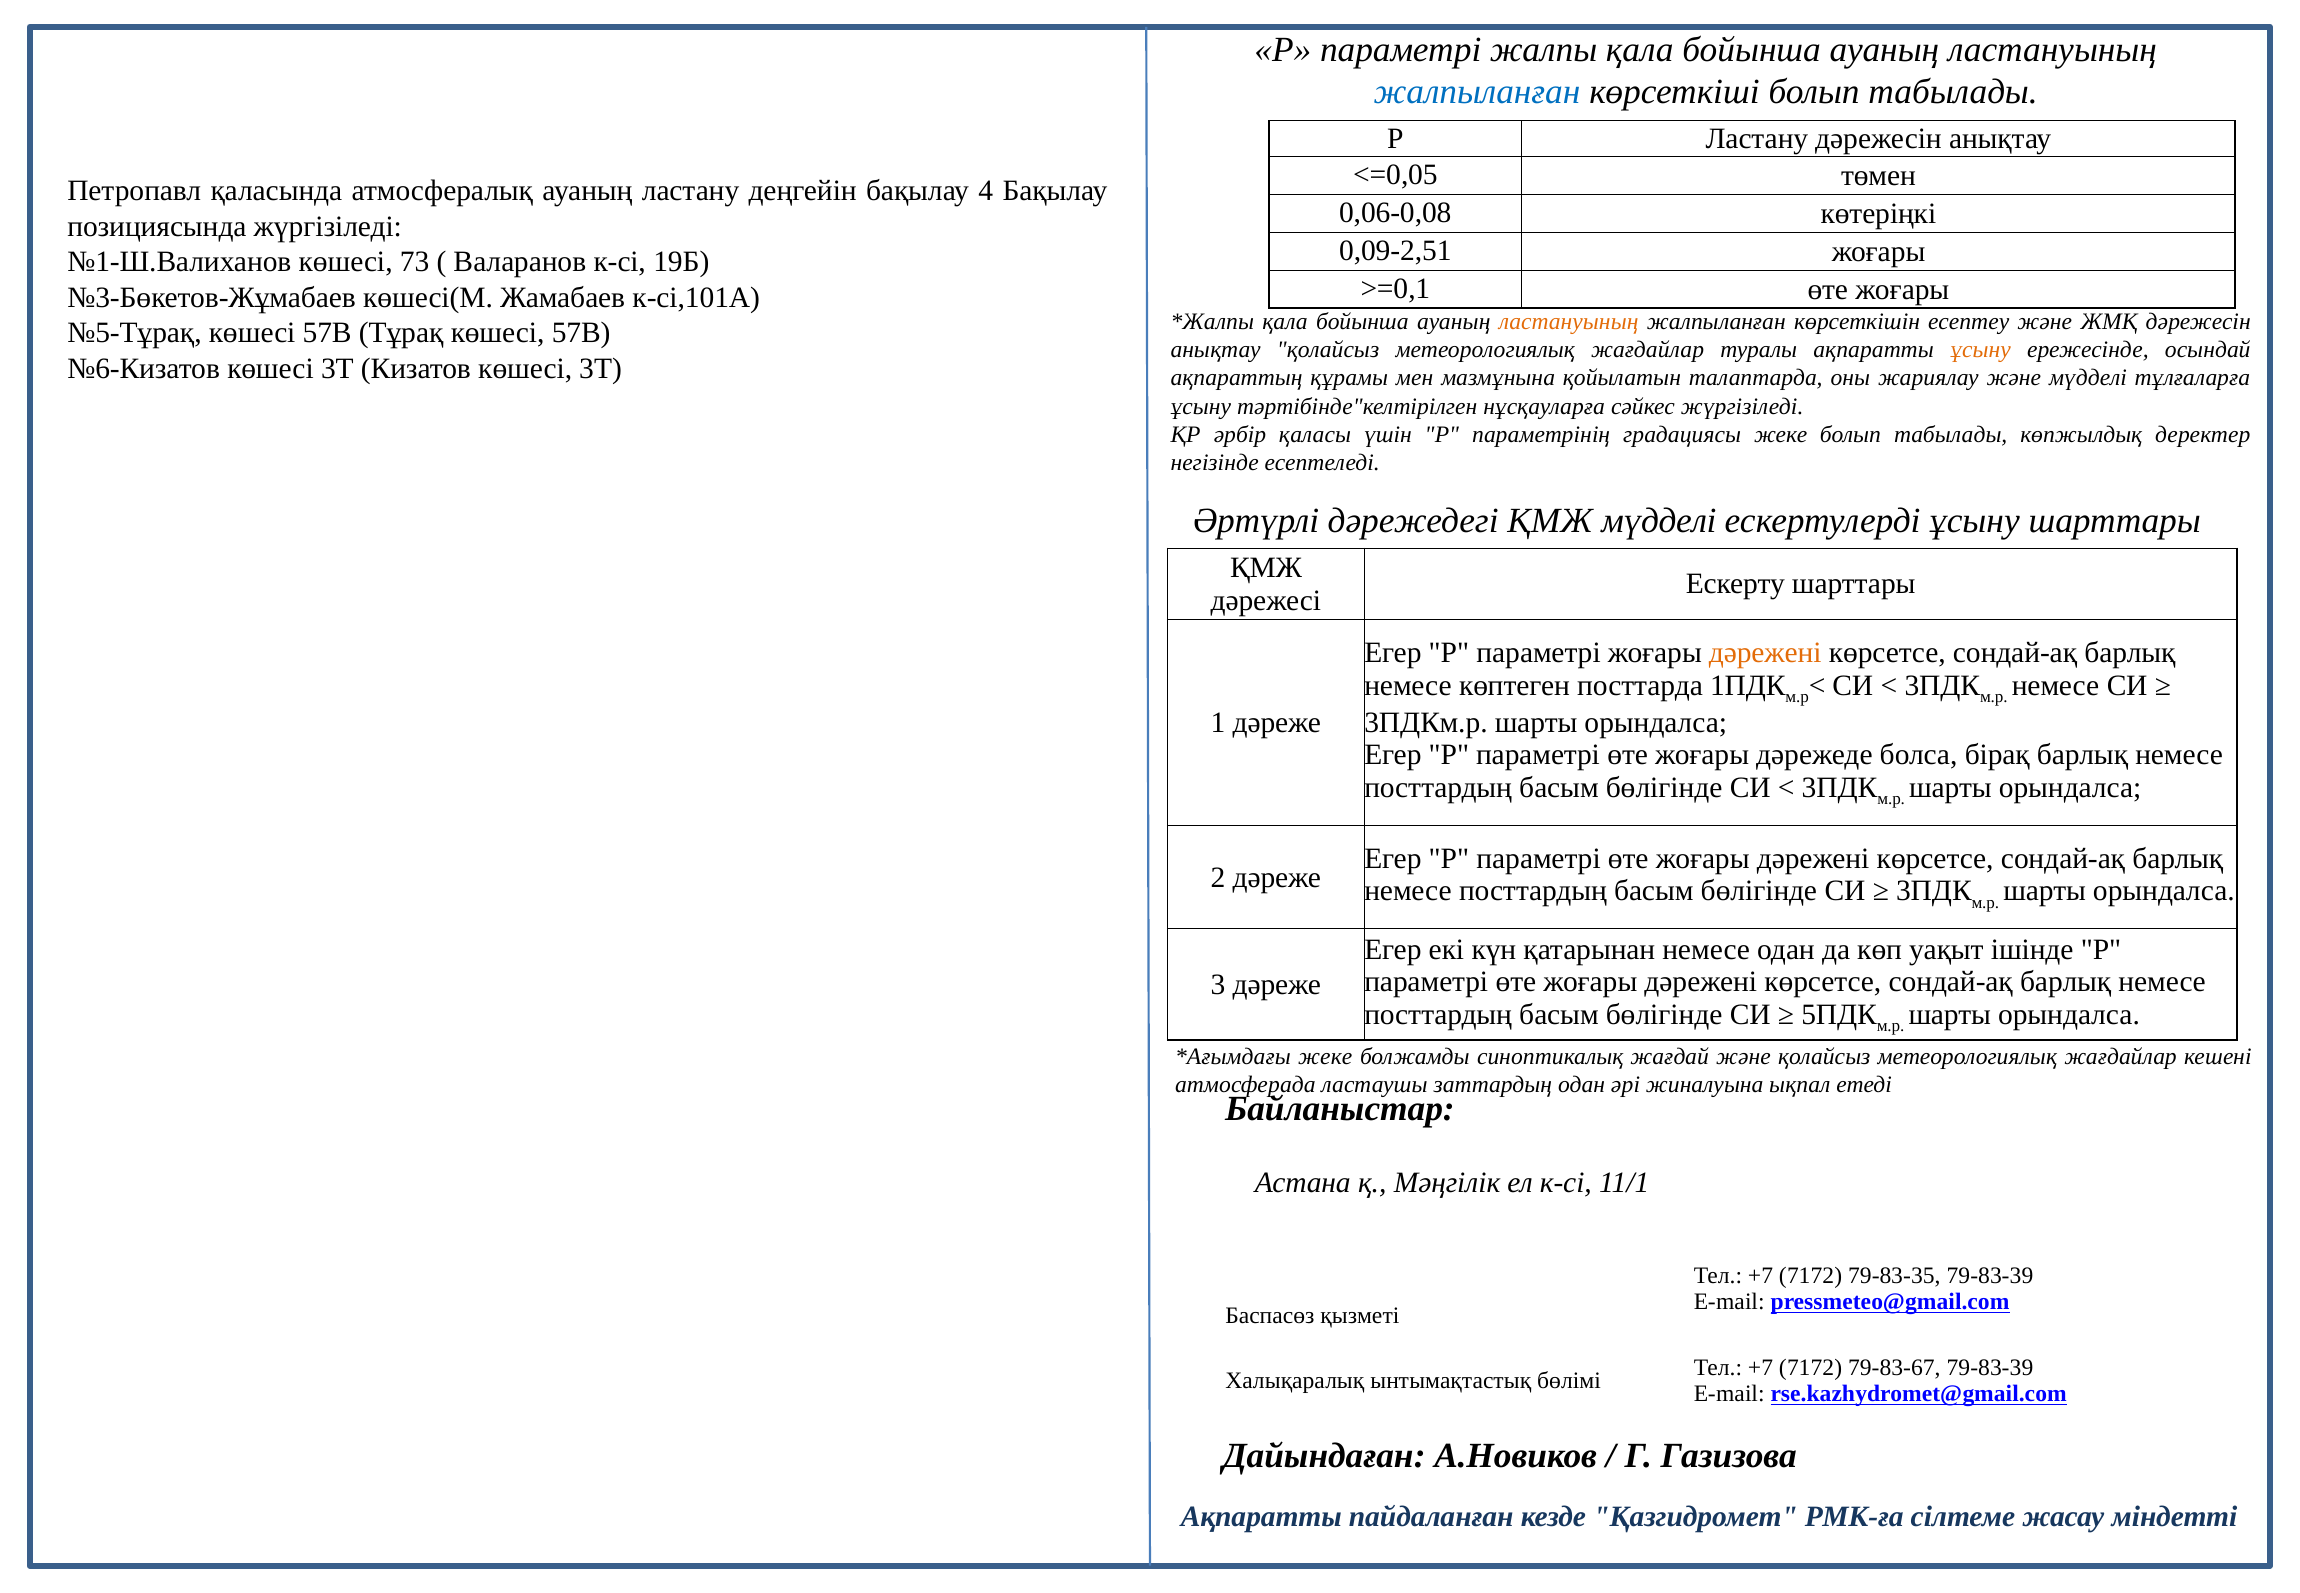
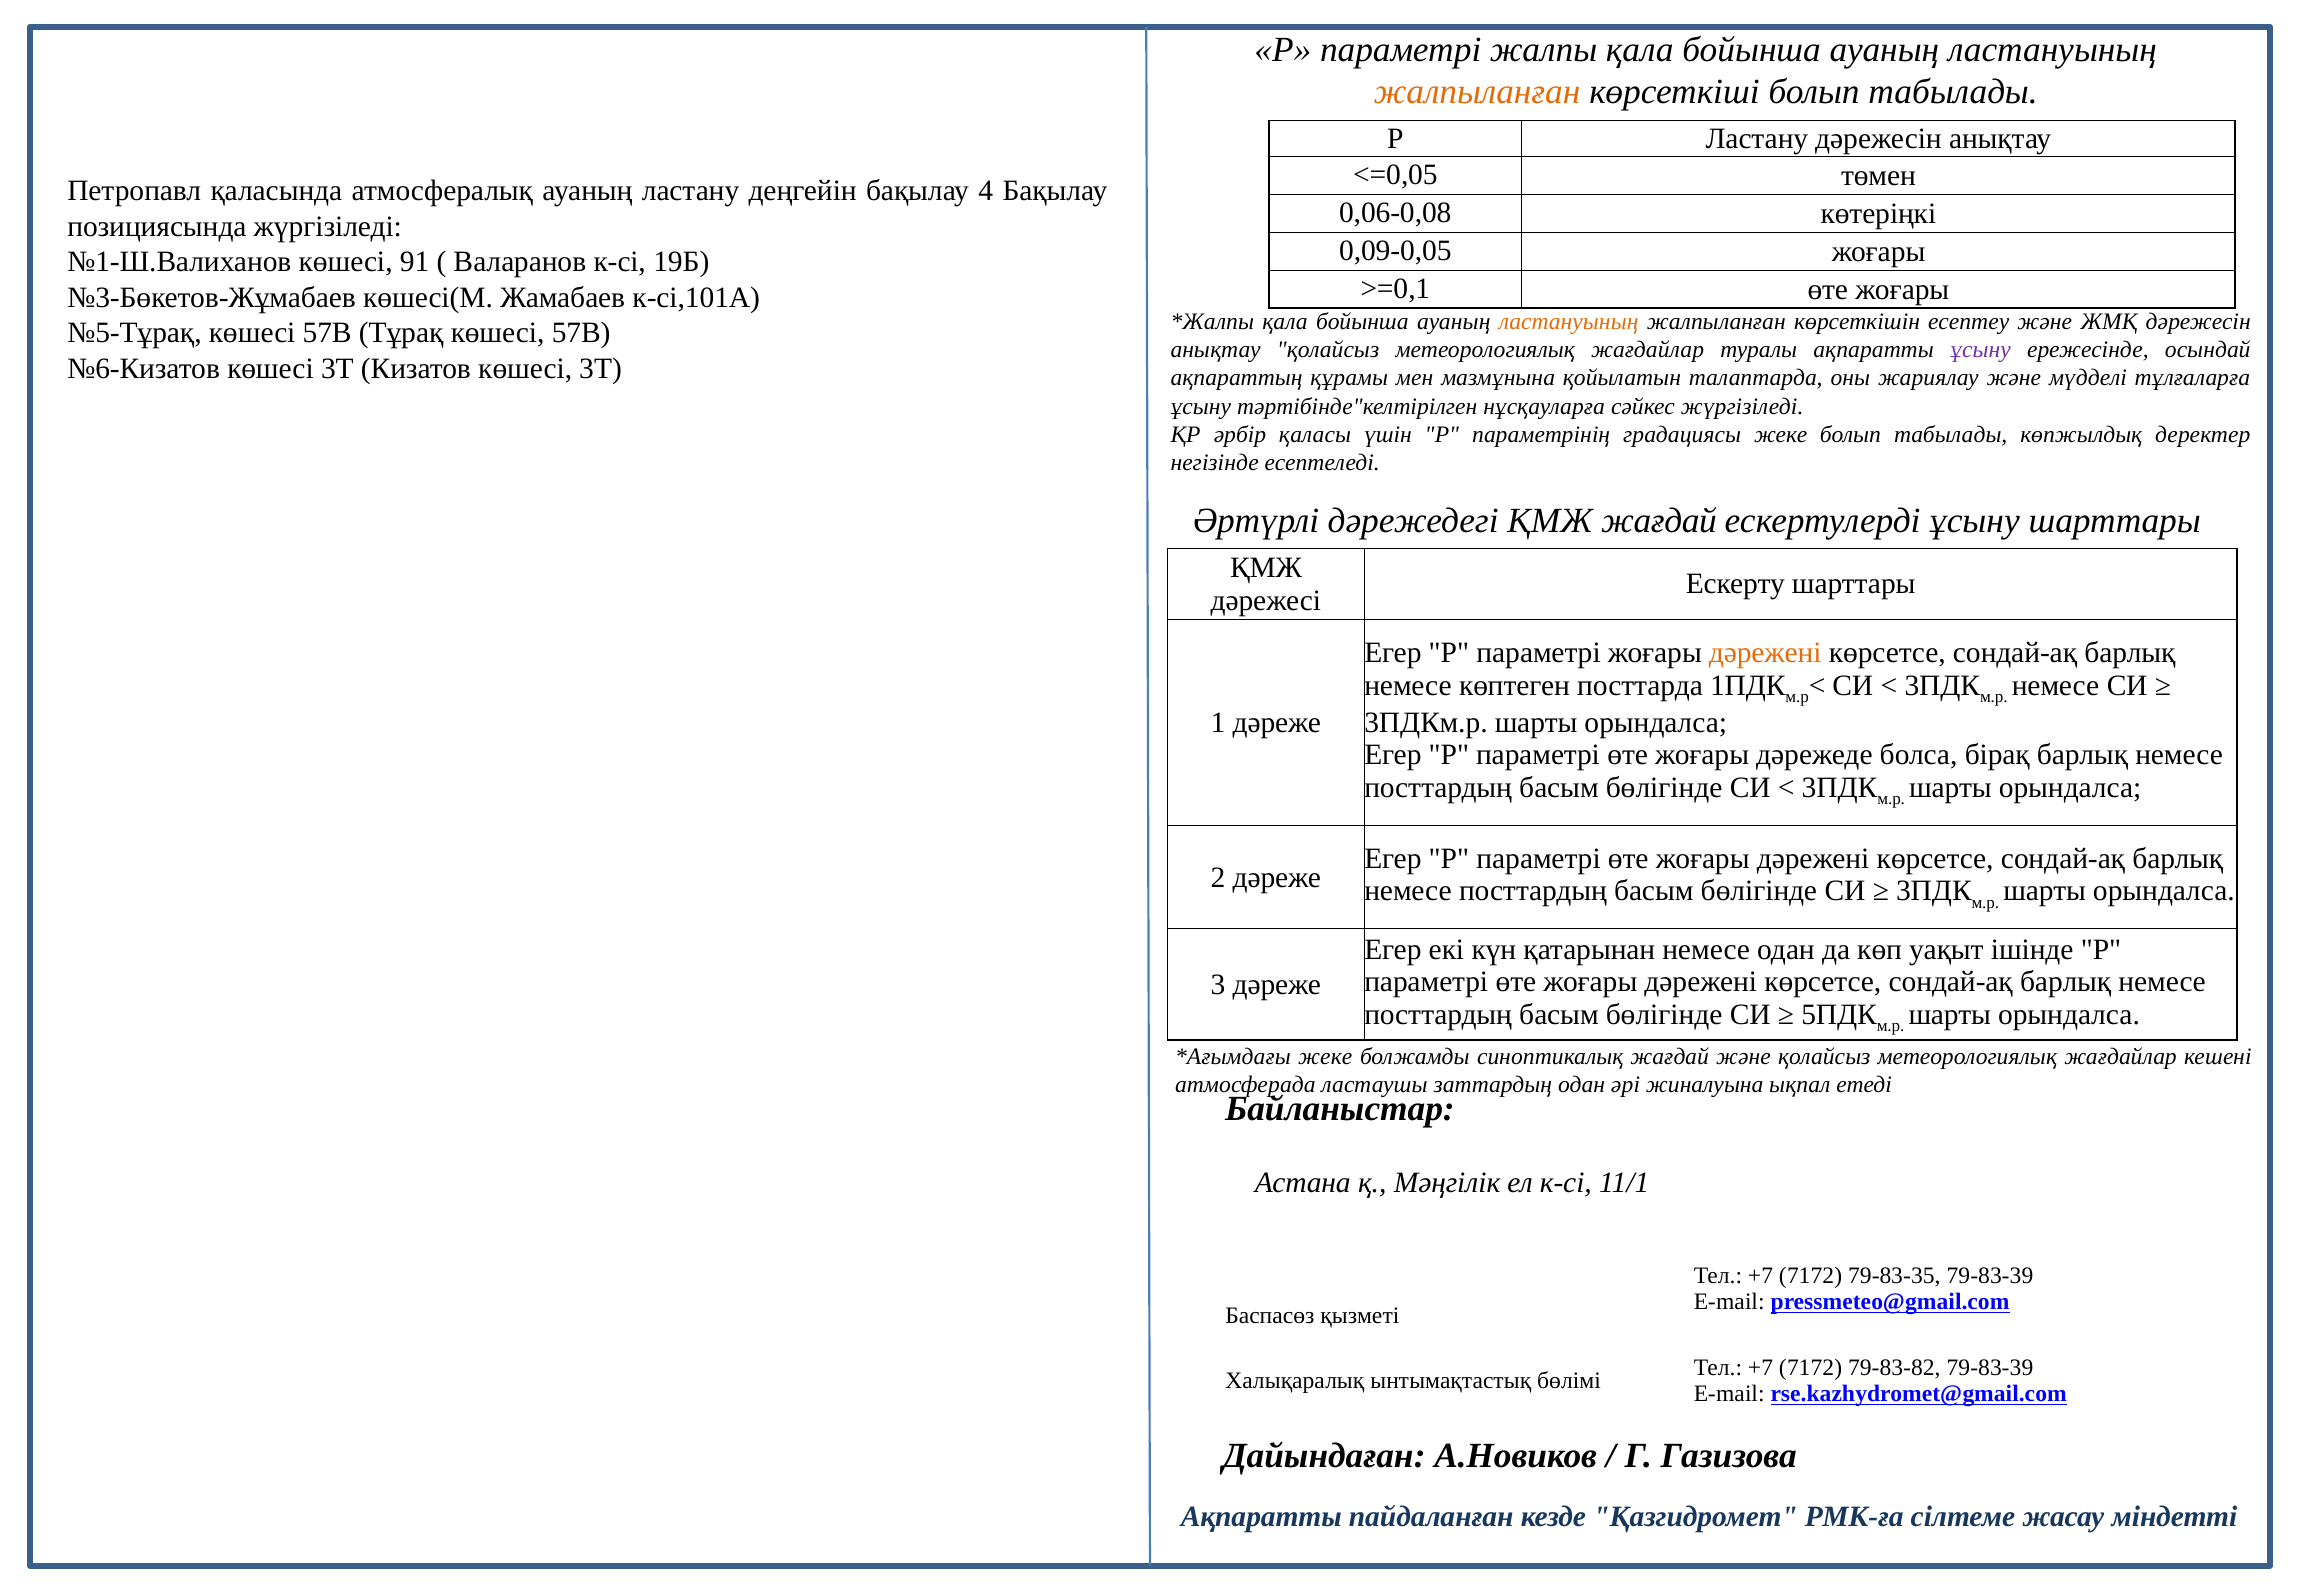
жалпыланған at (1477, 92) colour: blue -> orange
0,09-2,51: 0,09-2,51 -> 0,09-0,05
73: 73 -> 91
ұсыну at (1981, 350) colour: orange -> purple
ҚМЖ мүдделі: мүдделі -> жағдай
79-83-67: 79-83-67 -> 79-83-82
